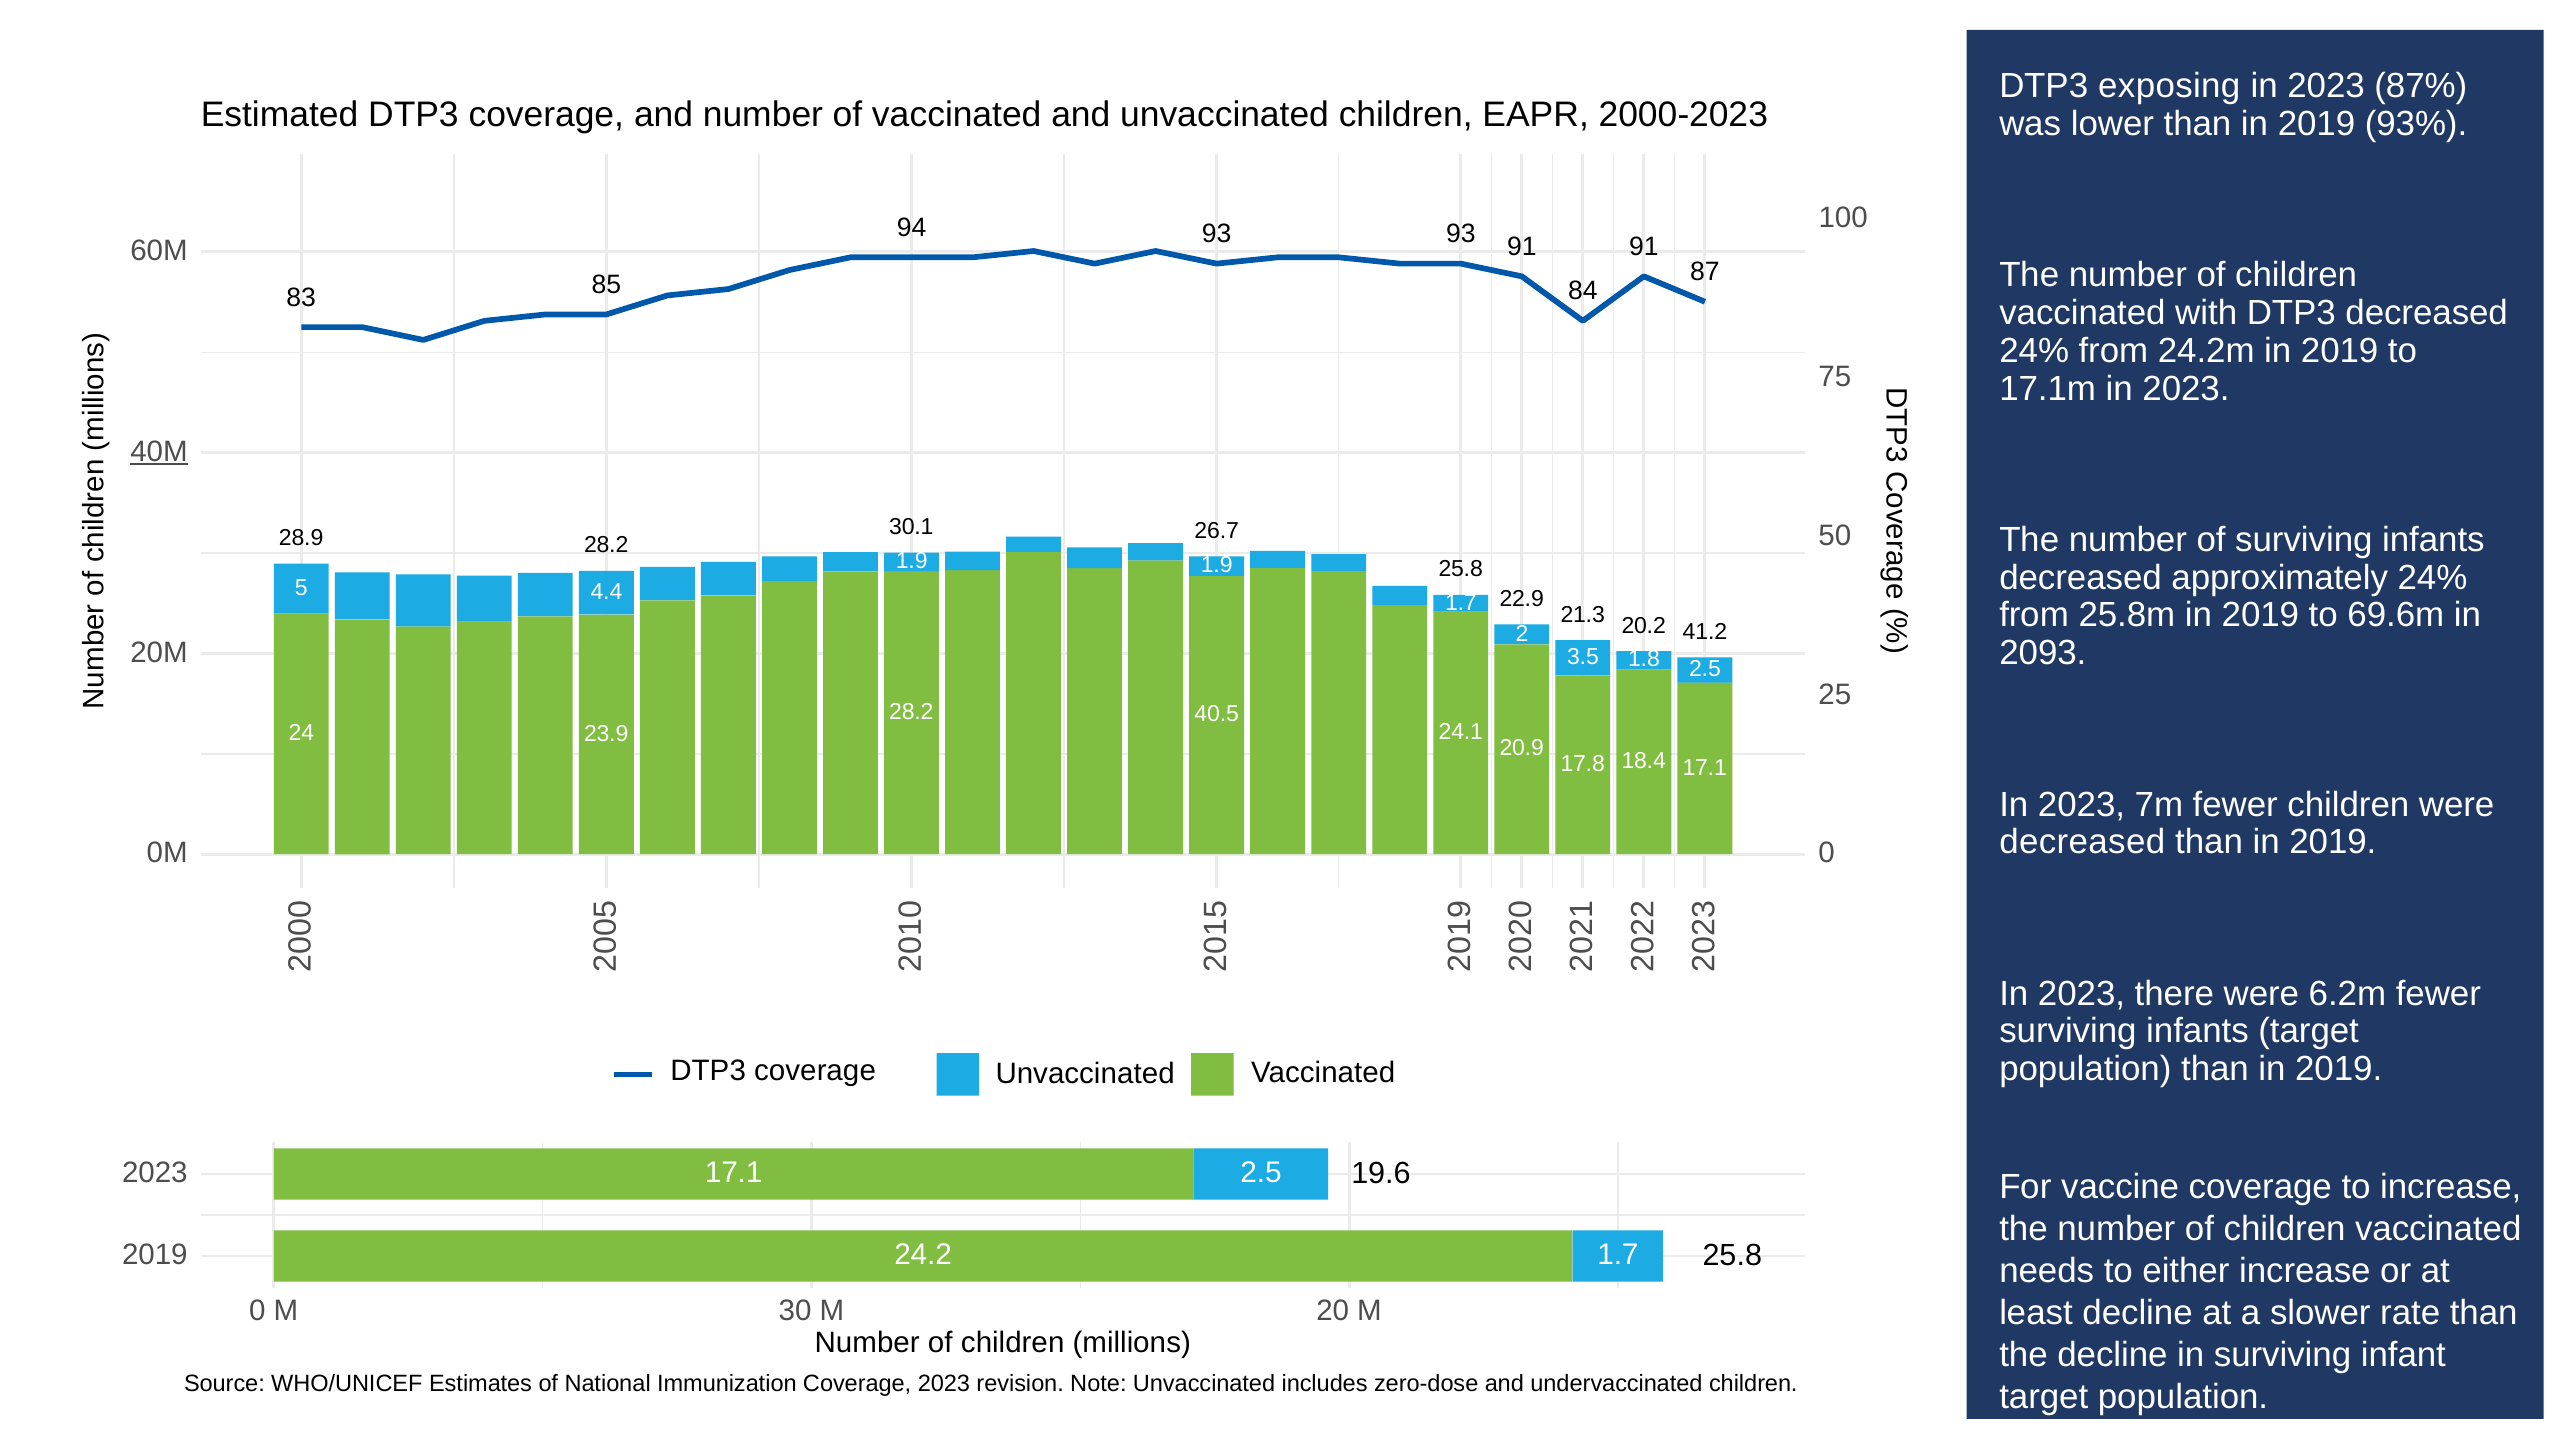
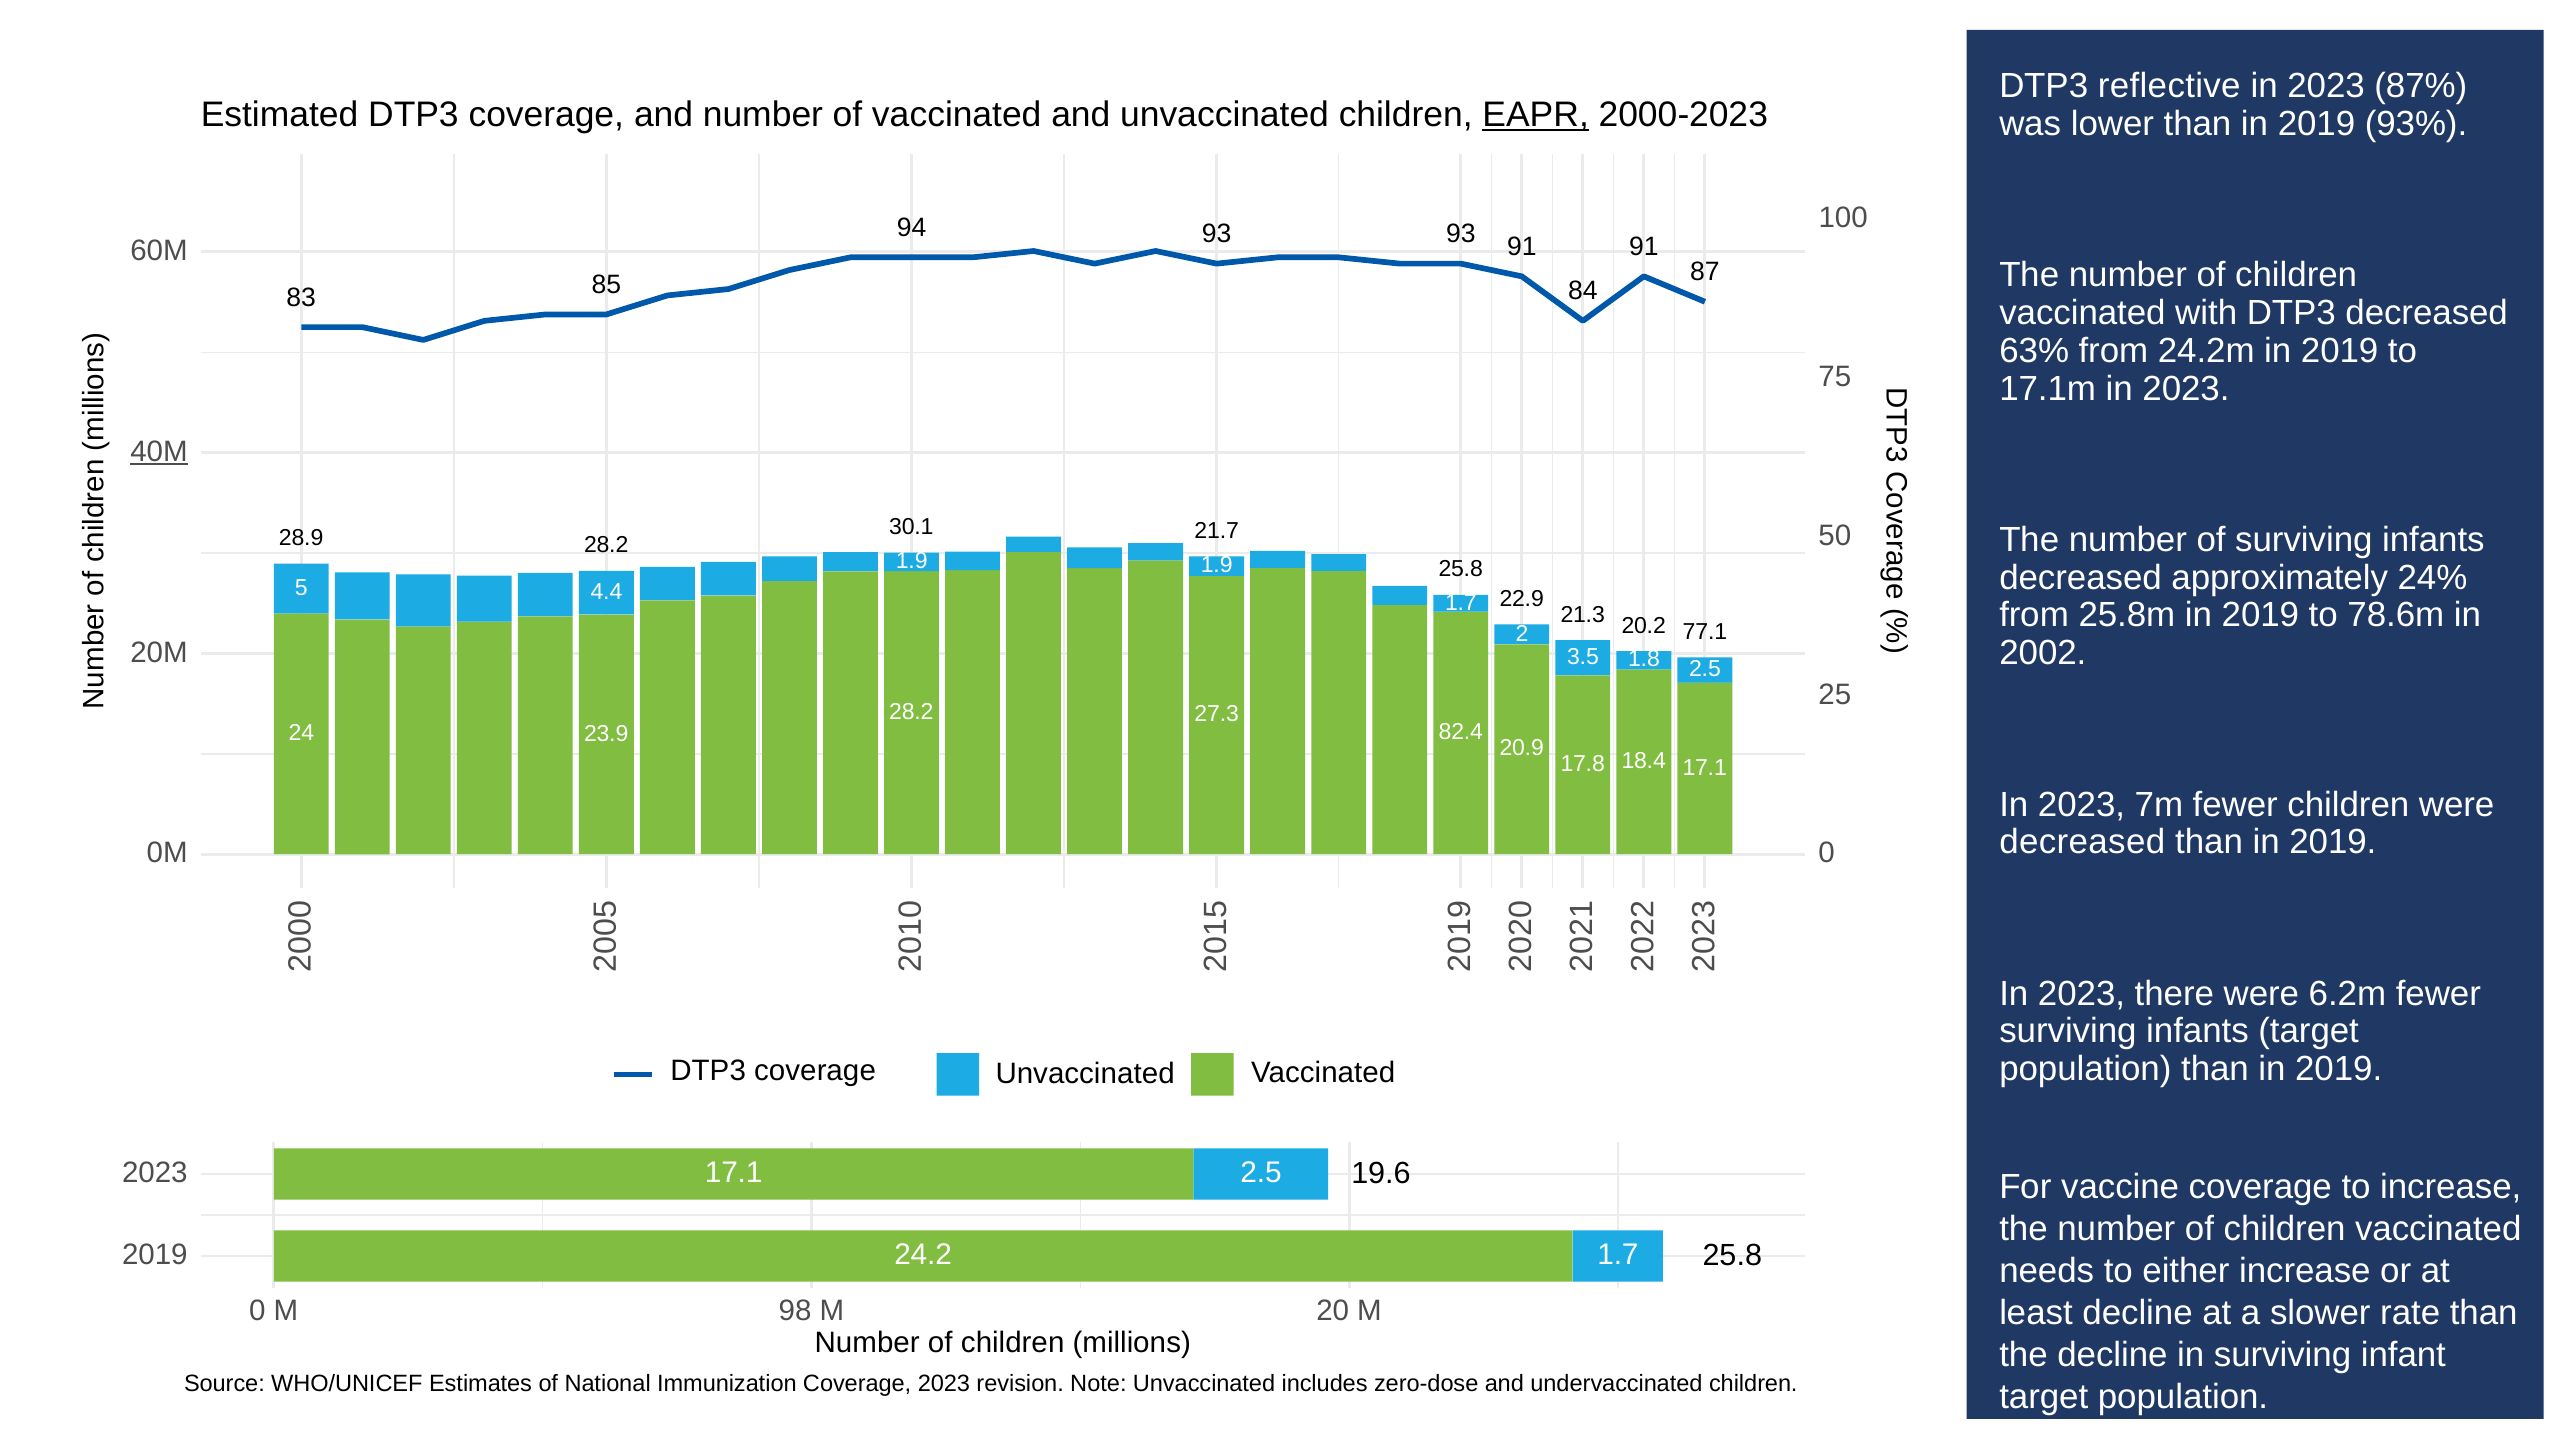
exposing: exposing -> reflective
EAPR underline: none -> present
24% at (2034, 351): 24% -> 63%
26.7: 26.7 -> 21.7
69.6m: 69.6m -> 78.6m
41.2: 41.2 -> 77.1
2093: 2093 -> 2002
40.5: 40.5 -> 27.3
24.1: 24.1 -> 82.4
30: 30 -> 98
